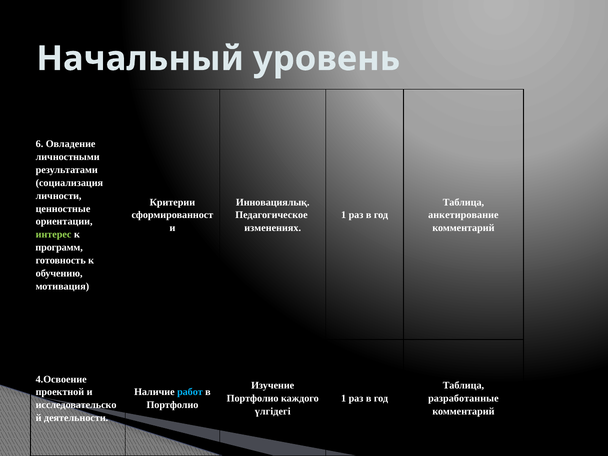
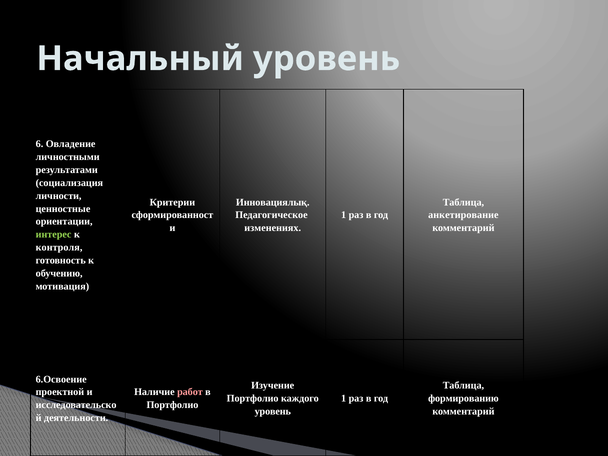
программ: программ -> контроля
4.Освоение: 4.Освоение -> 6.Освоение
работ colour: light blue -> pink
разработанные: разработанные -> формированию
үлгідегі at (273, 411): үлгідегі -> уровень
